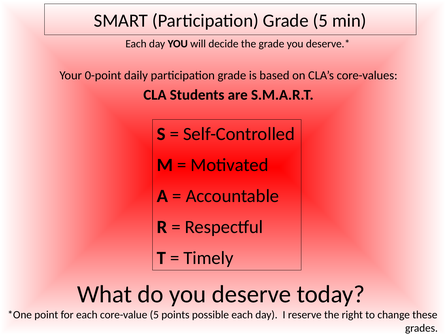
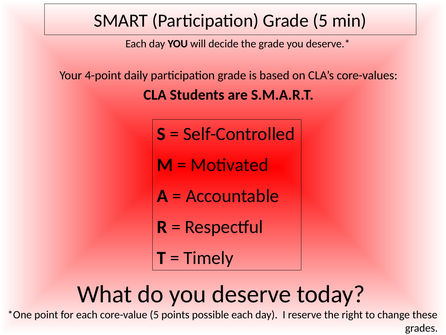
0-point: 0-point -> 4-point
